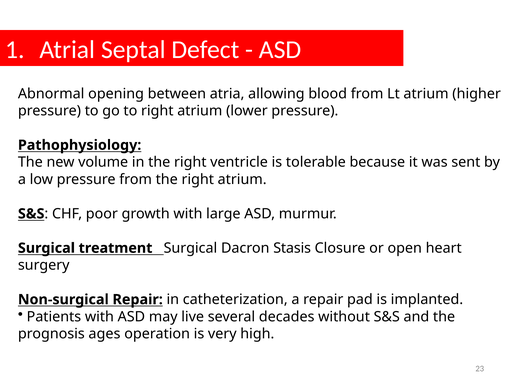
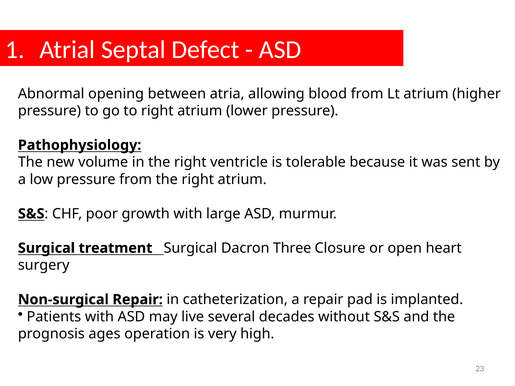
Stasis: Stasis -> Three
